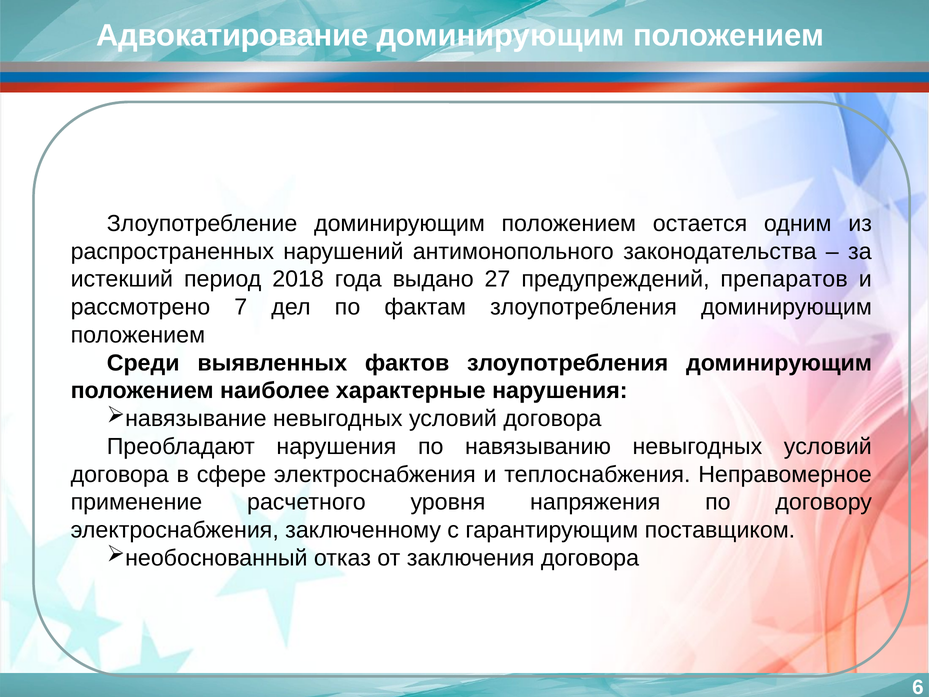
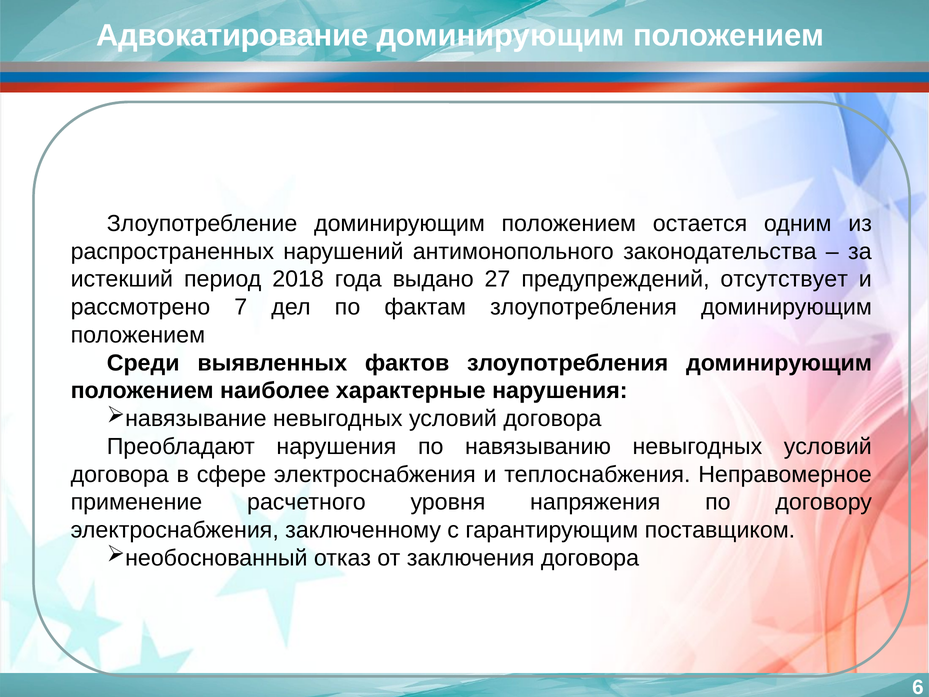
препаратов: препаратов -> отсутствует
